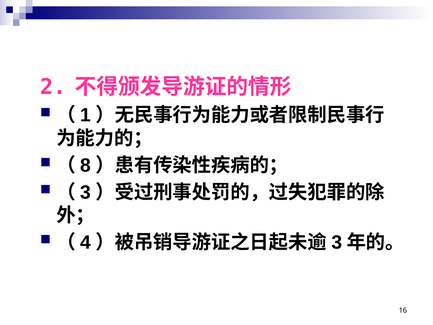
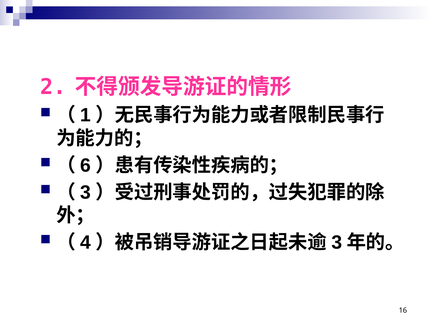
8: 8 -> 6
